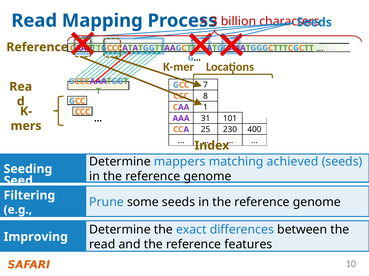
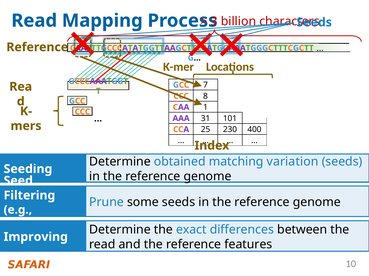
mappers: mappers -> obtained
achieved: achieved -> variation
